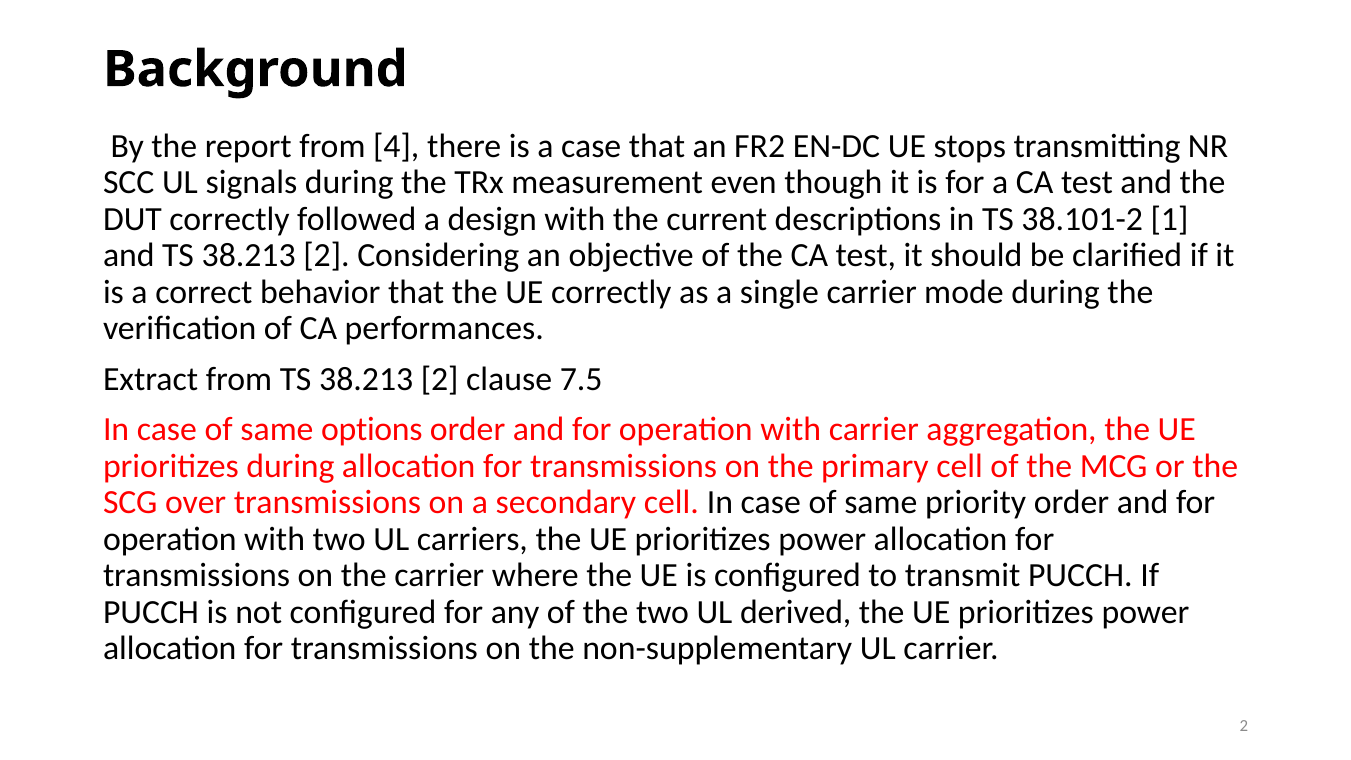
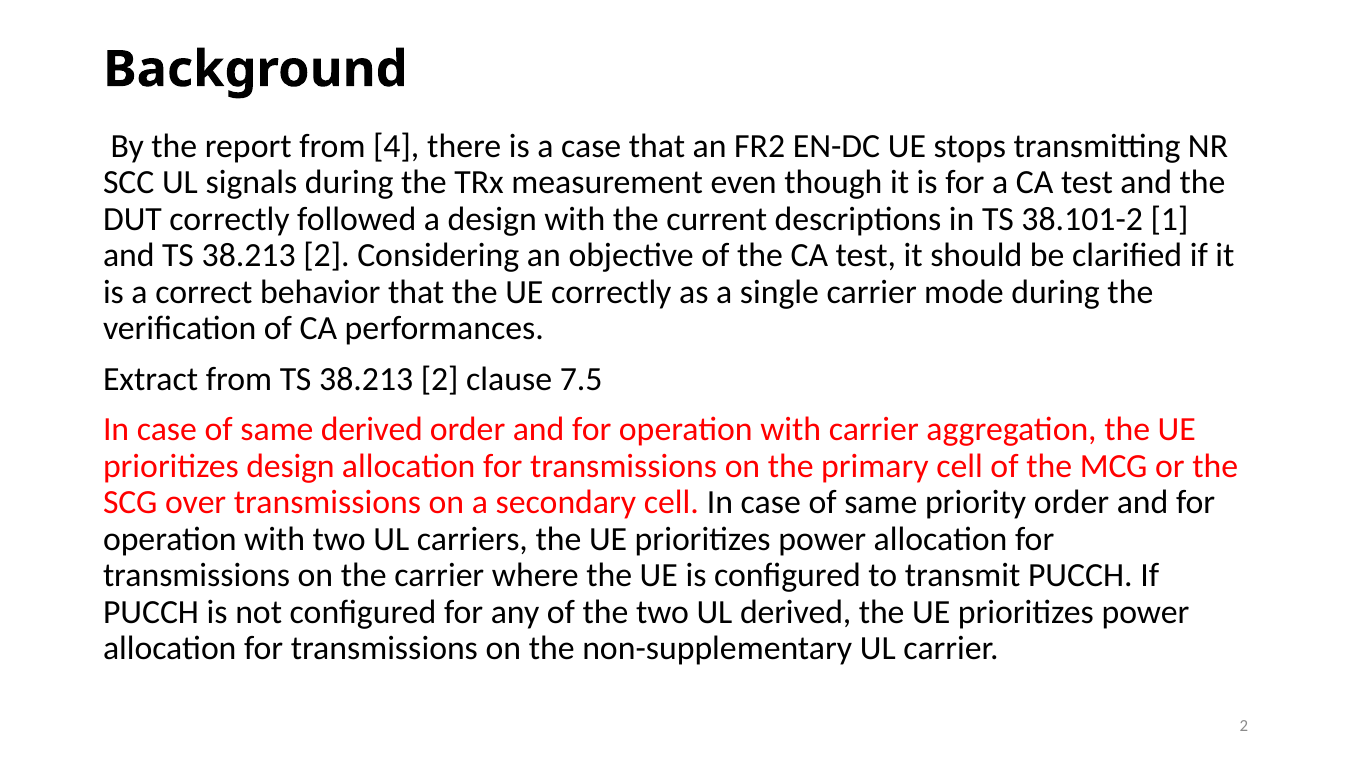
same options: options -> derived
prioritizes during: during -> design
